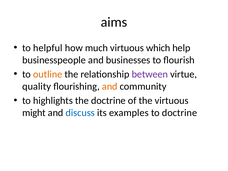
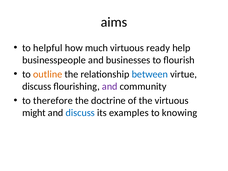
which: which -> ready
between colour: purple -> blue
quality at (37, 86): quality -> discuss
and at (110, 86) colour: orange -> purple
highlights: highlights -> therefore
to doctrine: doctrine -> knowing
